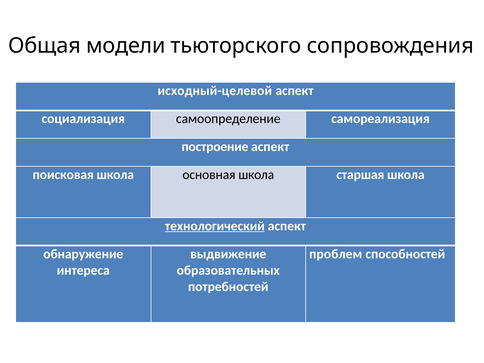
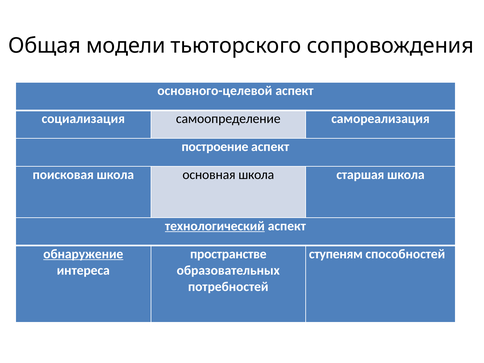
исходный-целевой: исходный-целевой -> основного-целевой
обнаружение underline: none -> present
выдвижение: выдвижение -> пространстве
проблем: проблем -> ступеням
